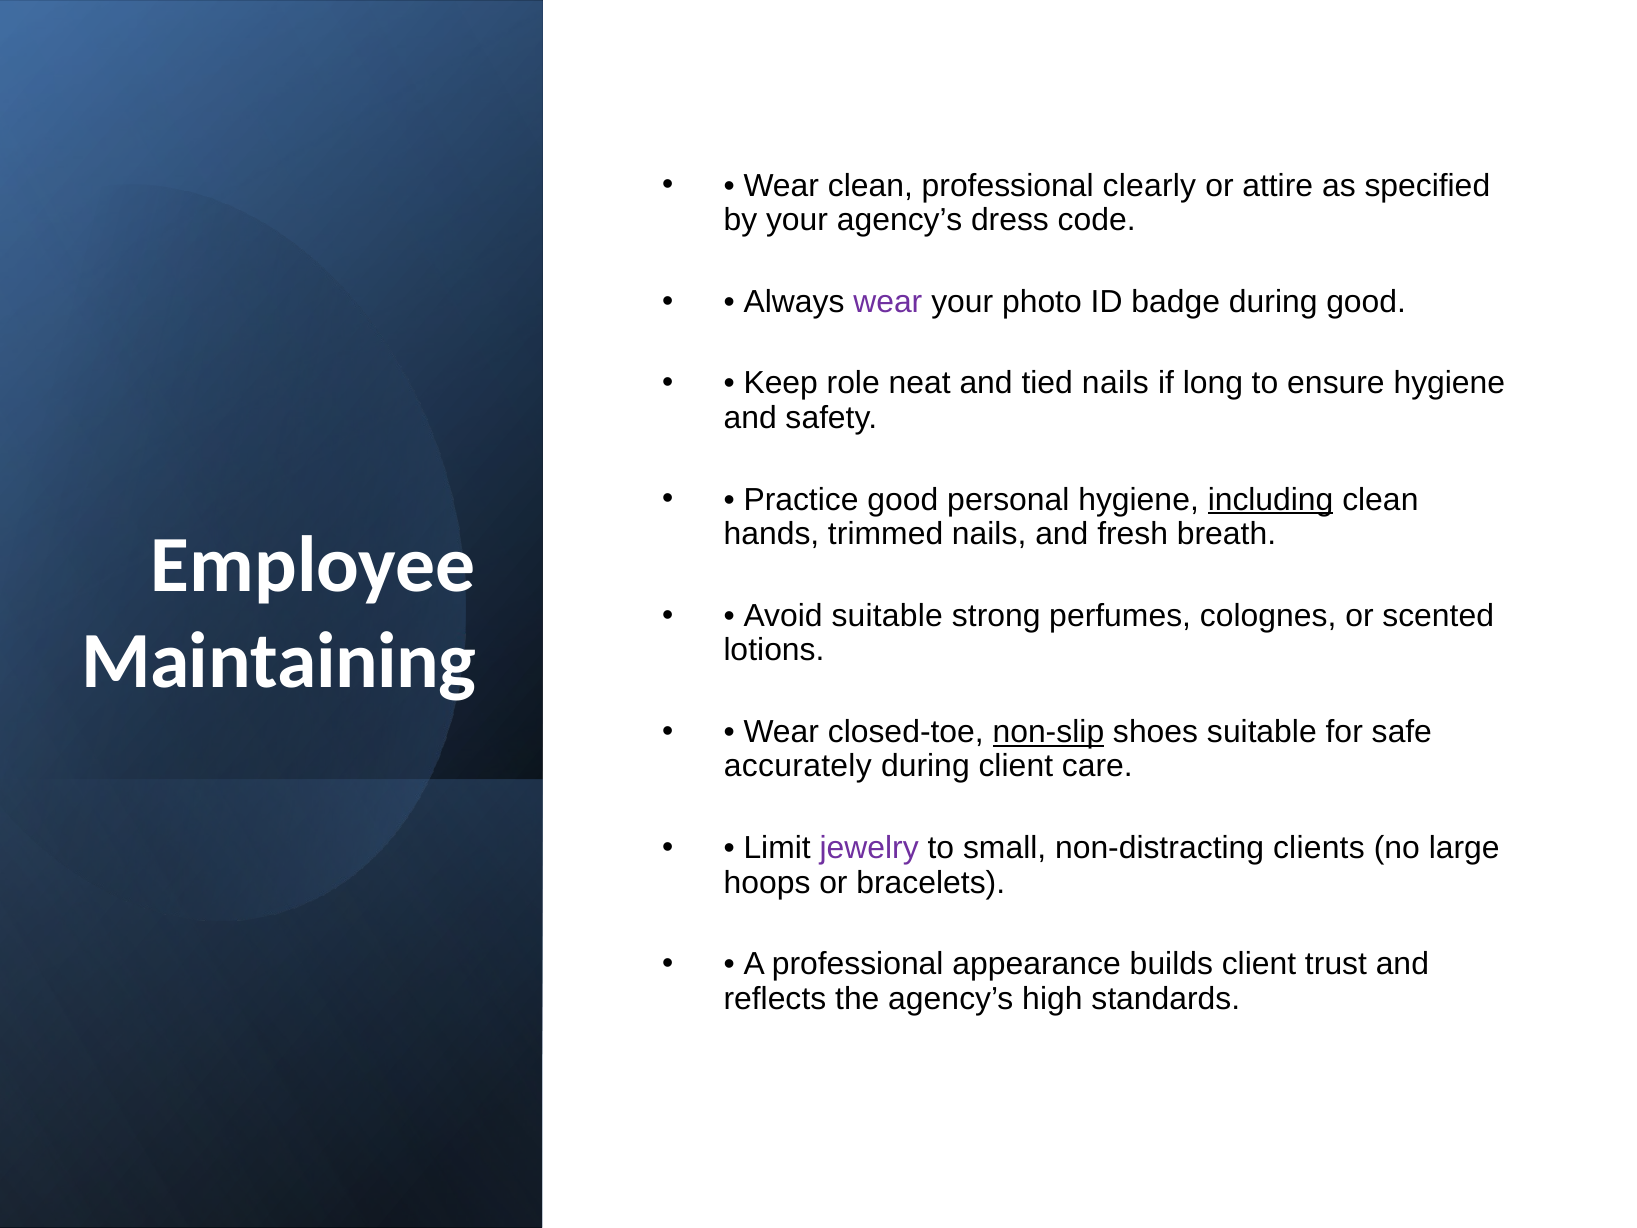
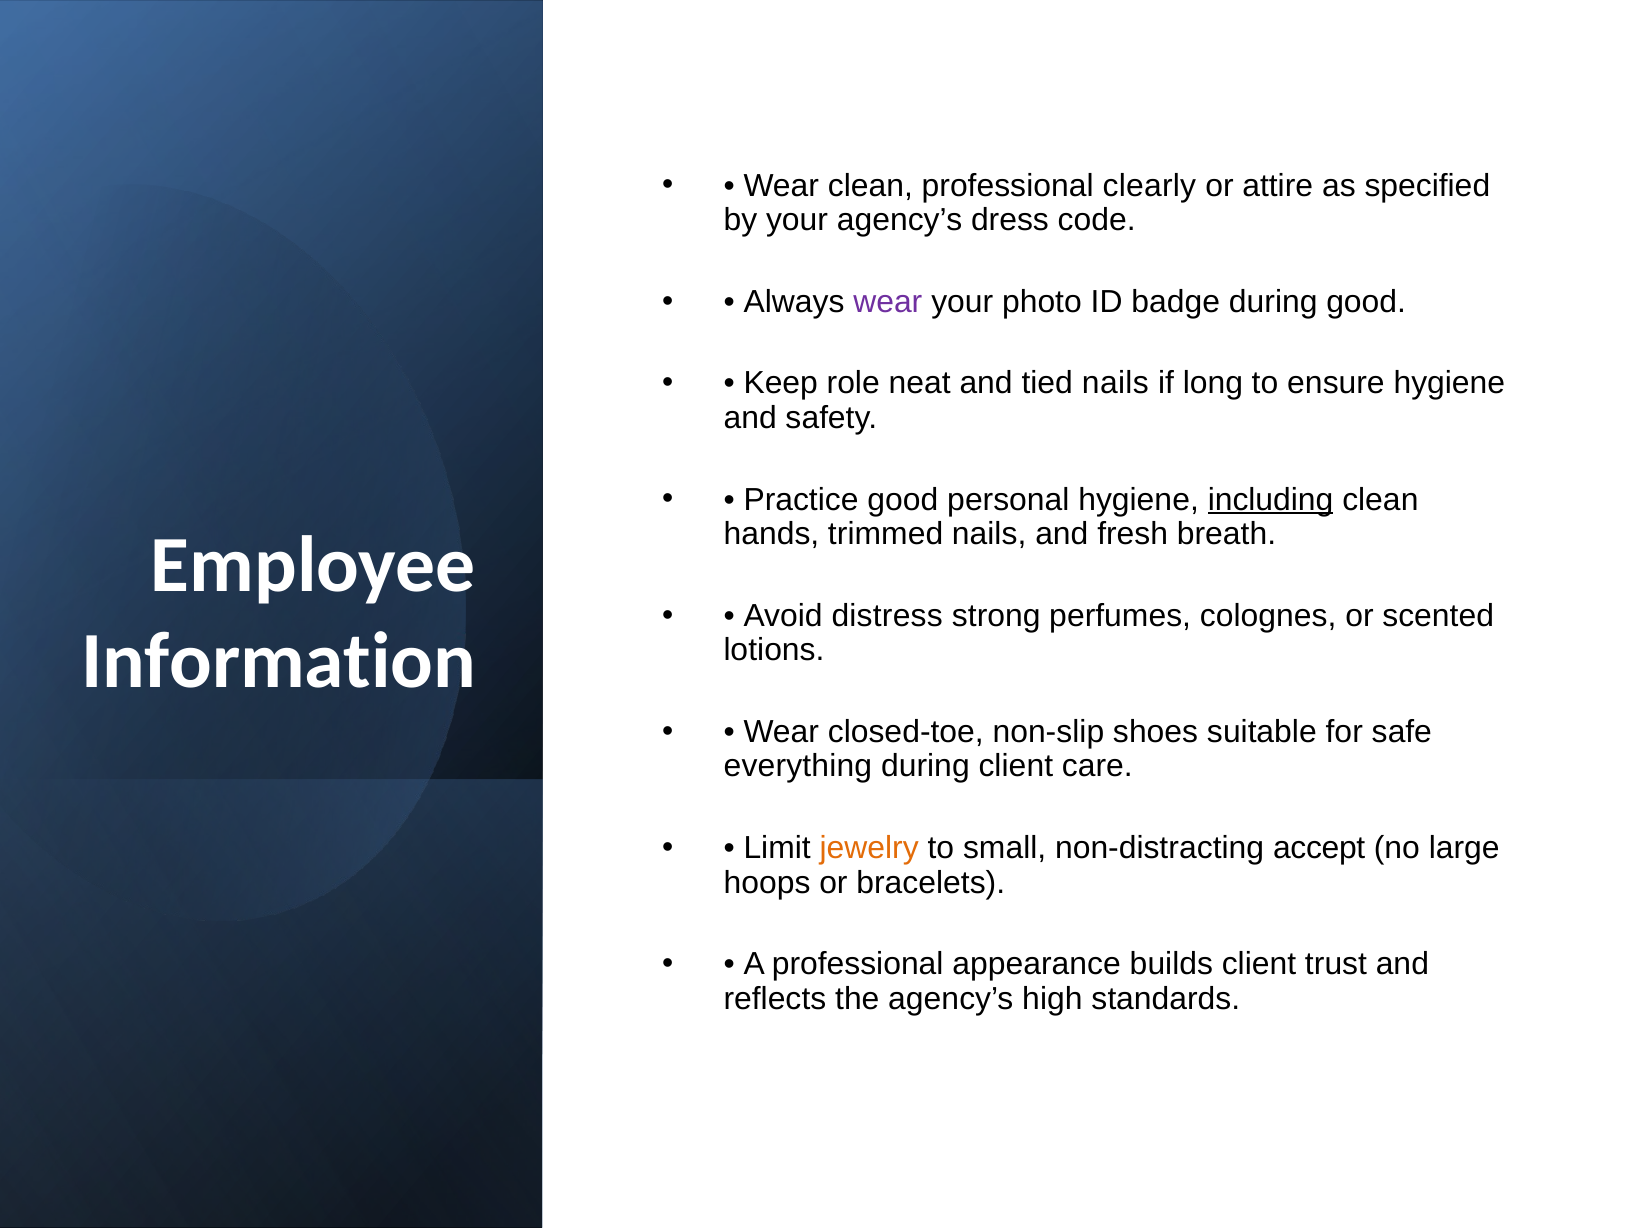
Avoid suitable: suitable -> distress
Maintaining: Maintaining -> Information
non-slip underline: present -> none
accurately: accurately -> everything
jewelry colour: purple -> orange
clients: clients -> accept
